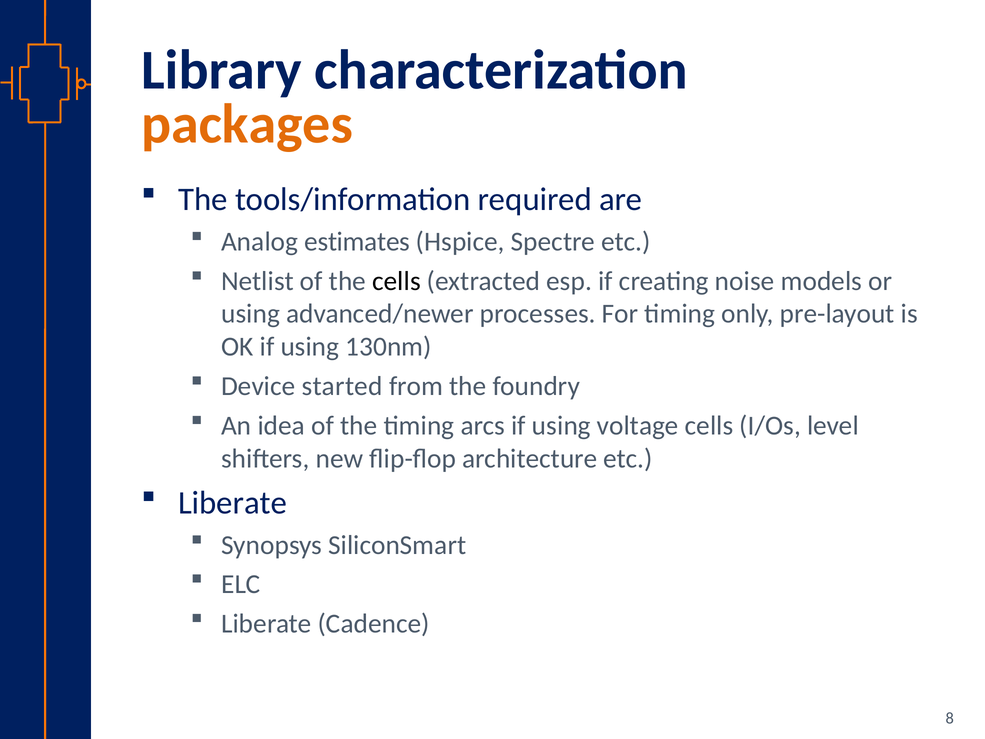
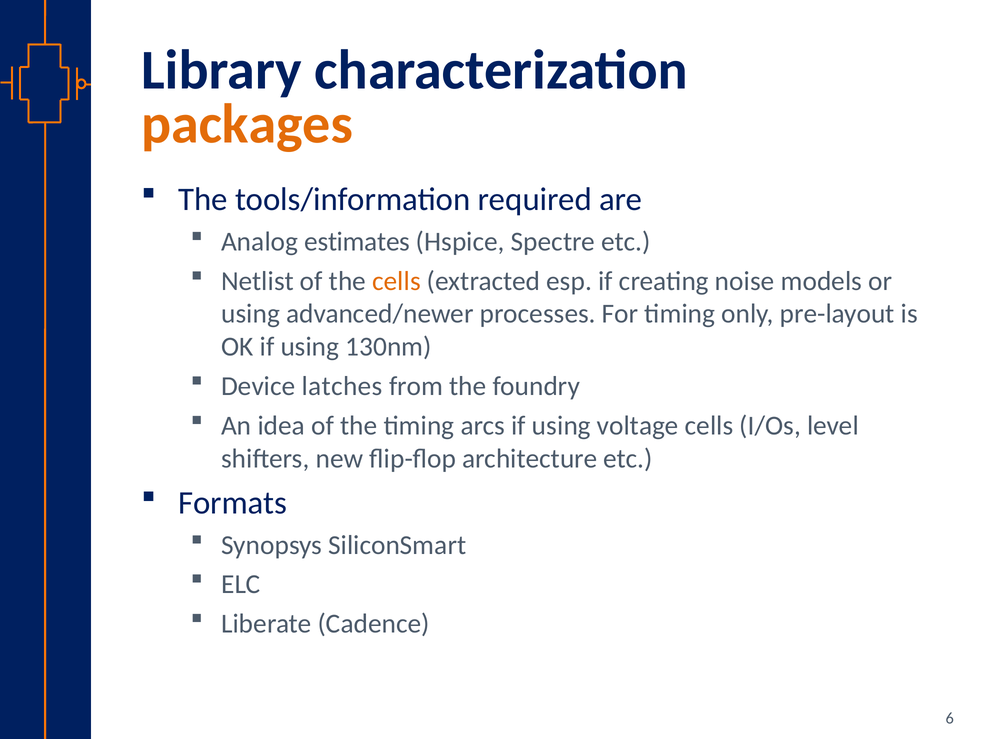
cells at (397, 281) colour: black -> orange
started: started -> latches
Liberate at (233, 503): Liberate -> Formats
8: 8 -> 6
